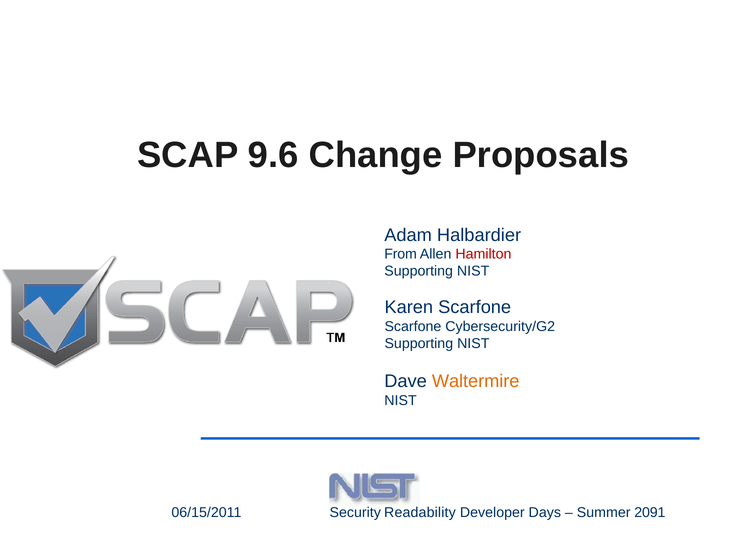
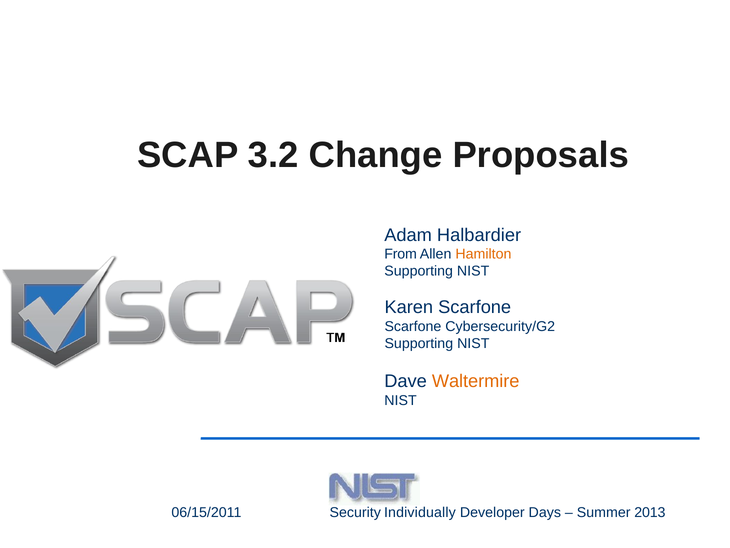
9.6: 9.6 -> 3.2
Hamilton colour: red -> orange
Readability: Readability -> Individually
2091: 2091 -> 2013
